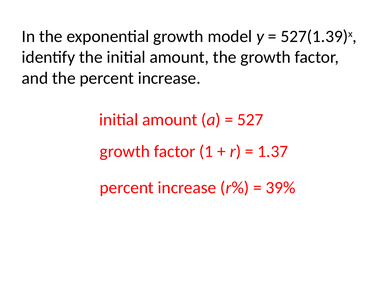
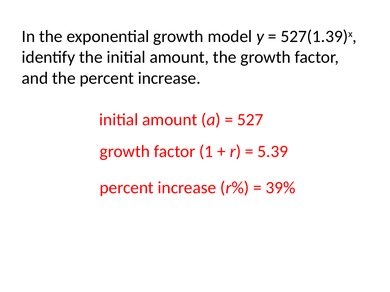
1.37: 1.37 -> 5.39
